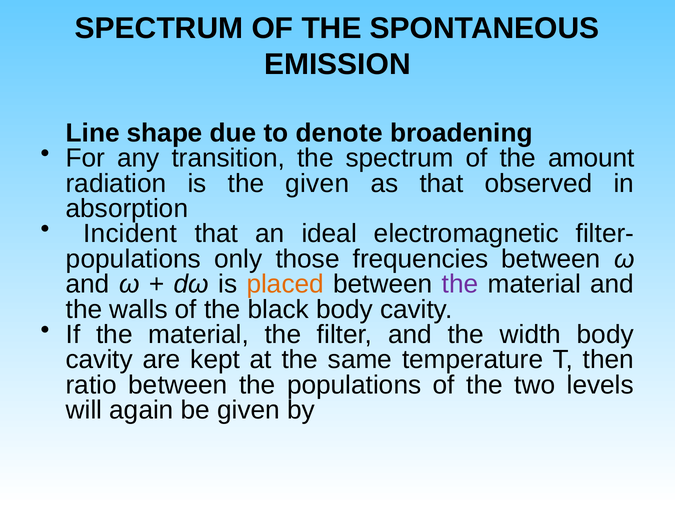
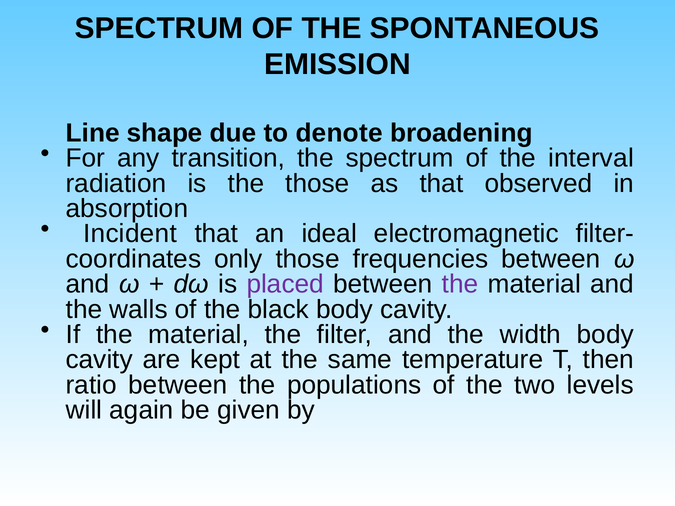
amount: amount -> interval
the given: given -> those
populations at (133, 259): populations -> coordinates
placed colour: orange -> purple
